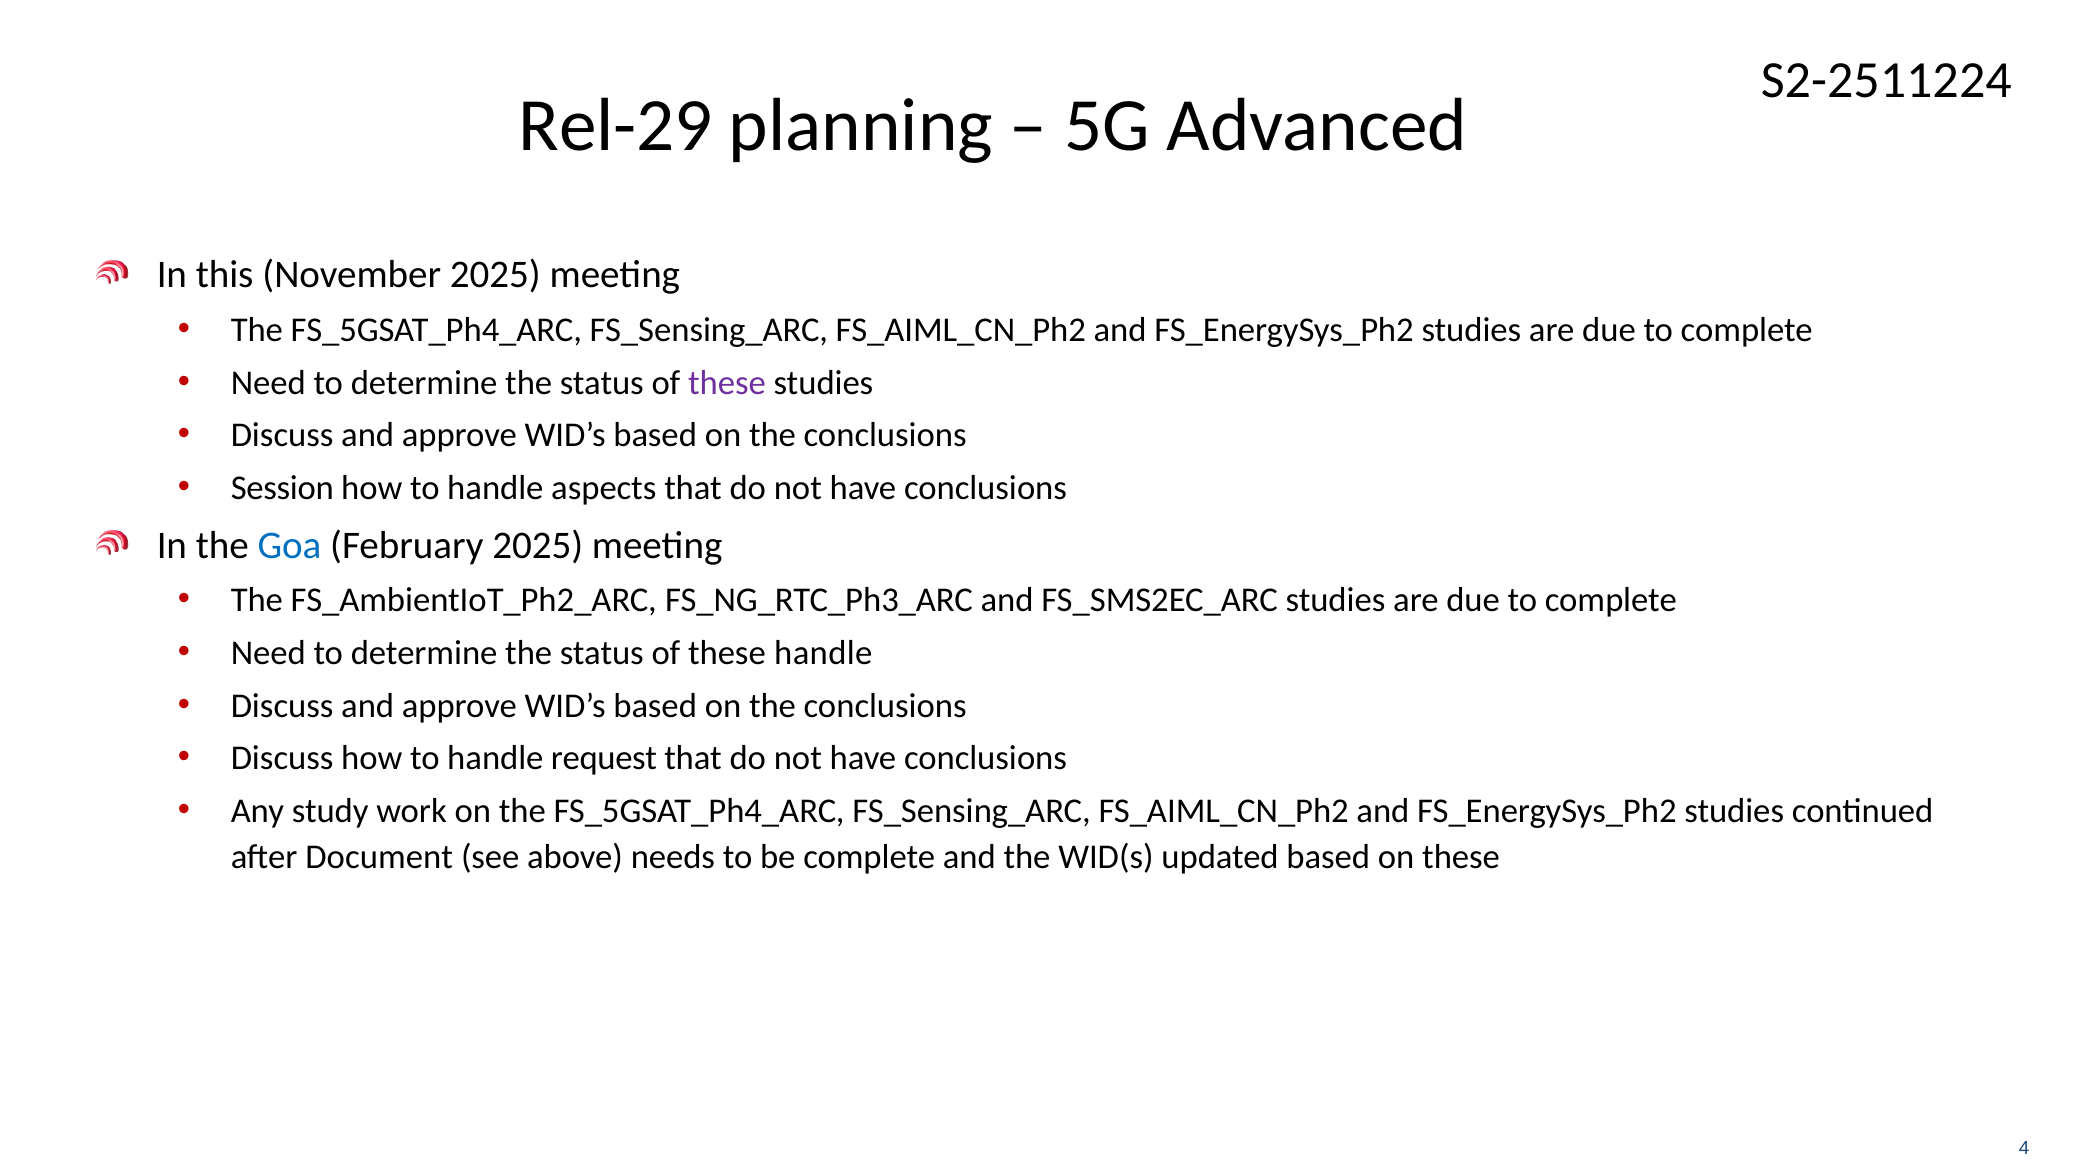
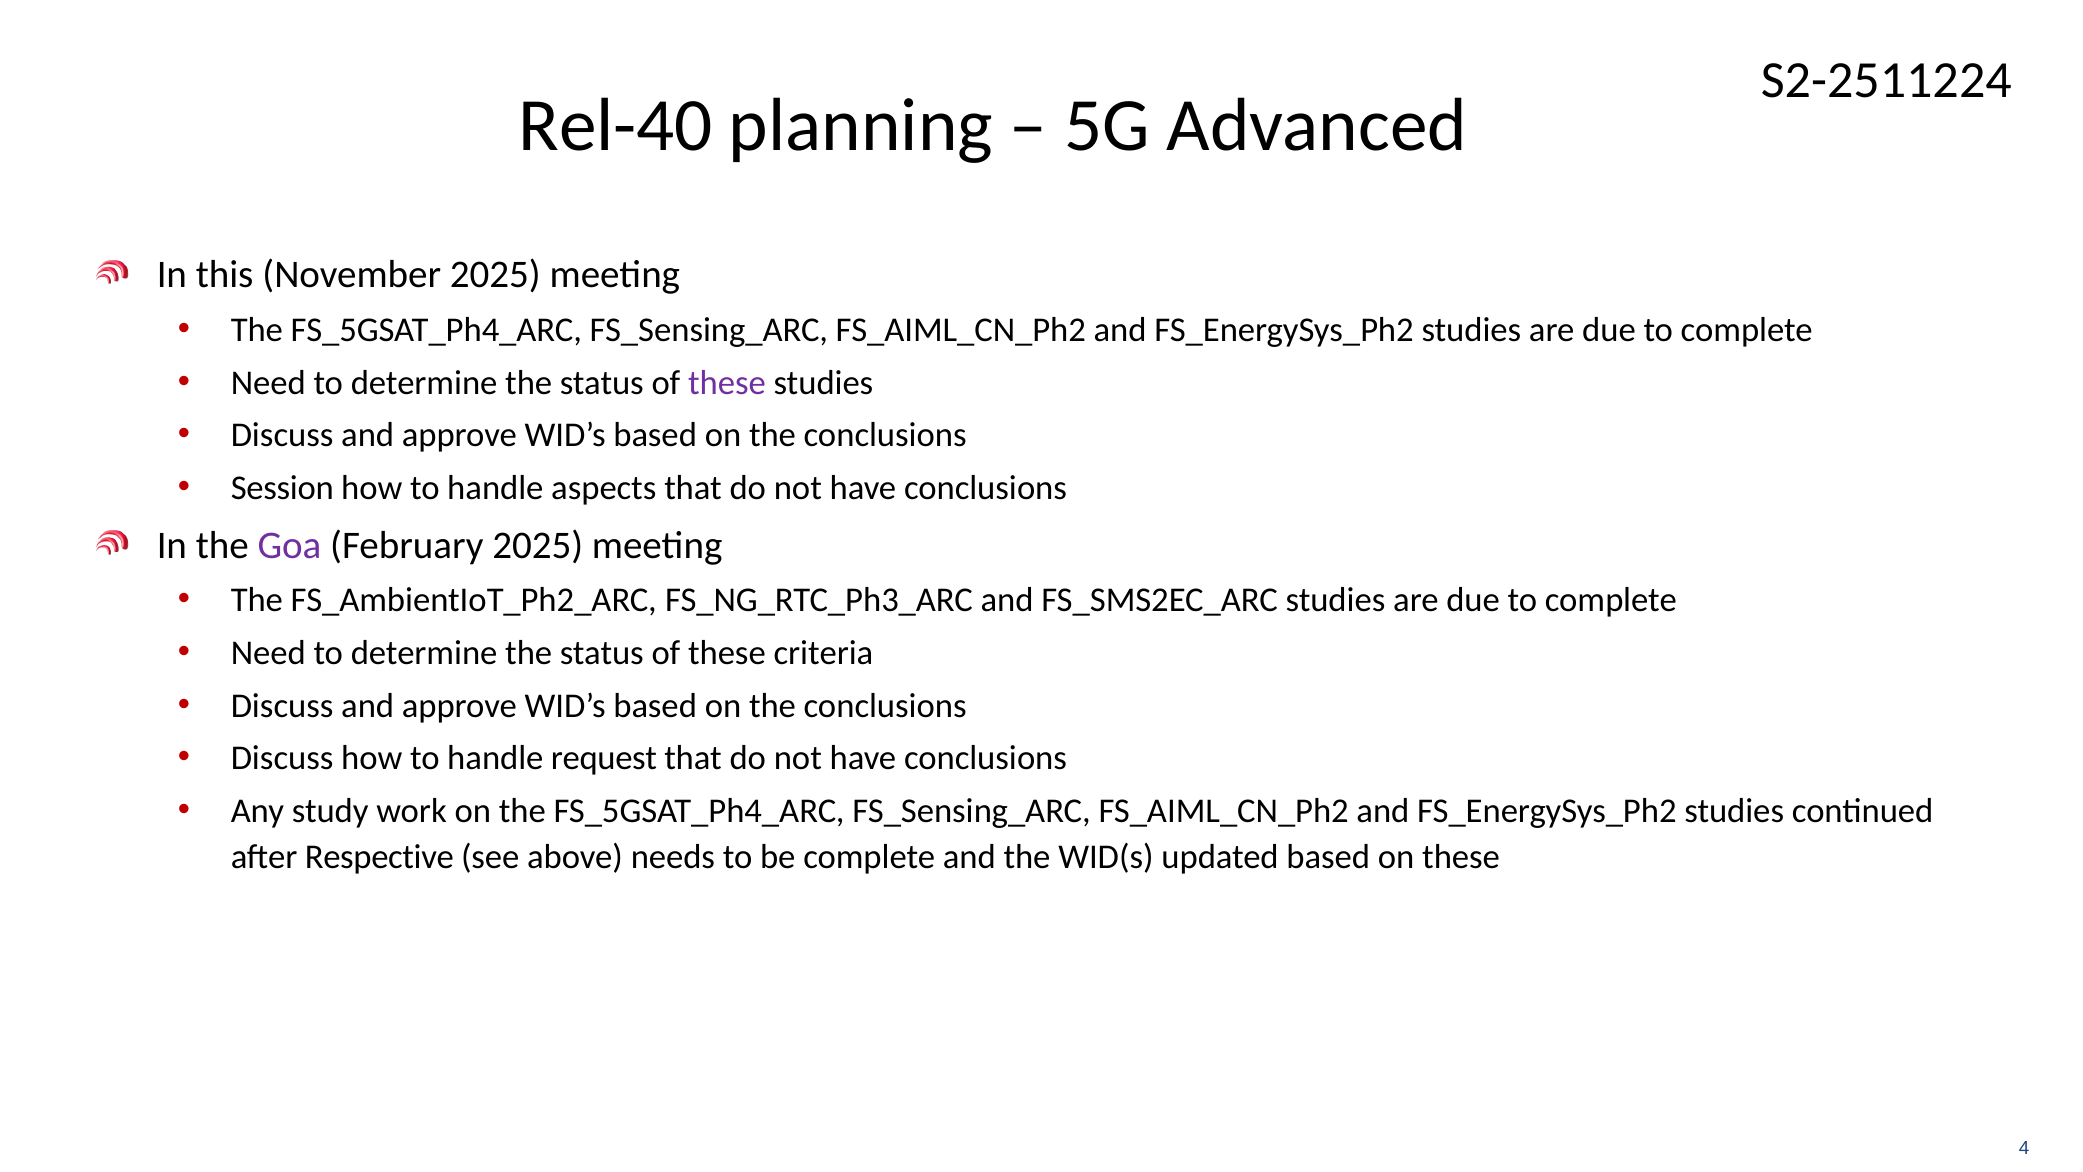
Rel-29: Rel-29 -> Rel-40
Goa colour: blue -> purple
these handle: handle -> criteria
Document: Document -> Respective
